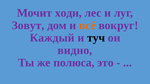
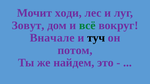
всё colour: orange -> green
Каждый: Каждый -> Вначале
видно: видно -> потом
полюса: полюса -> найдем
